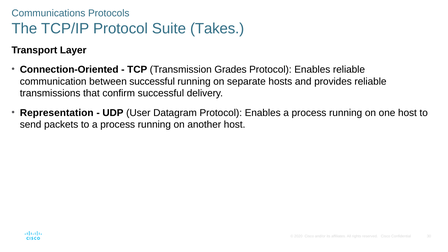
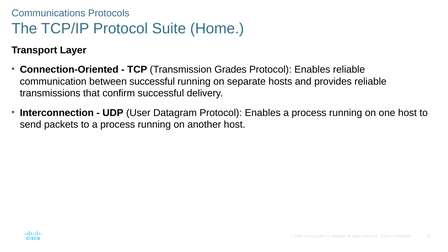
Takes: Takes -> Home
Representation: Representation -> Interconnection
